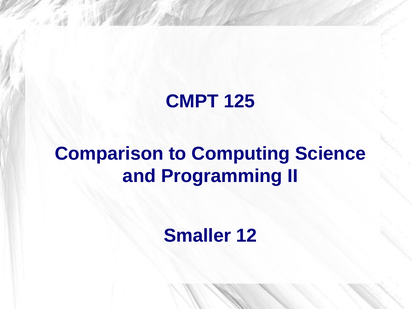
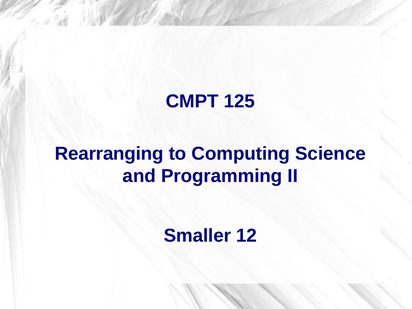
Comparison: Comparison -> Rearranging
